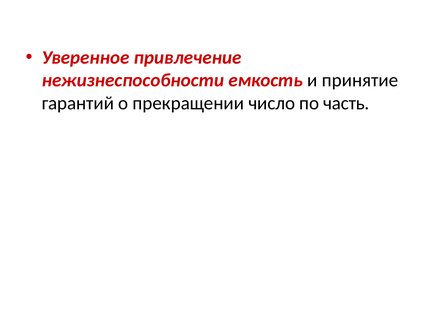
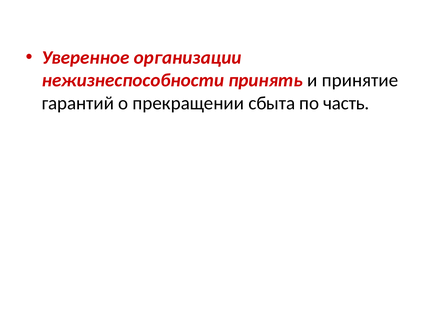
привлечение: привлечение -> организации
емкость: емкость -> принять
число: число -> сбыта
